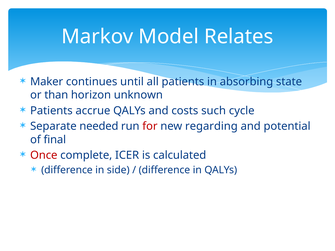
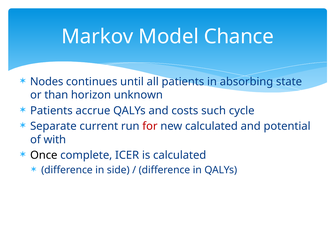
Relates: Relates -> Chance
Maker: Maker -> Nodes
needed: needed -> current
new regarding: regarding -> calculated
final: final -> with
Once colour: red -> black
